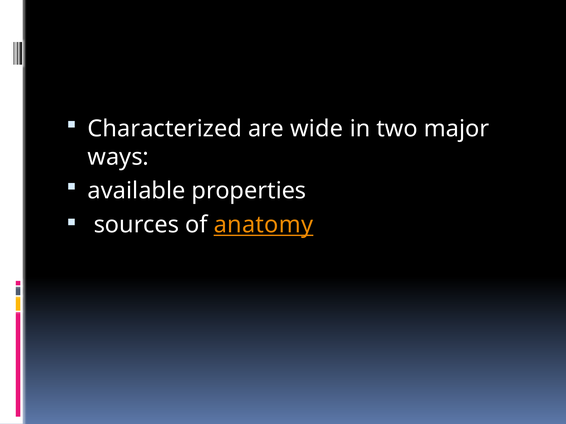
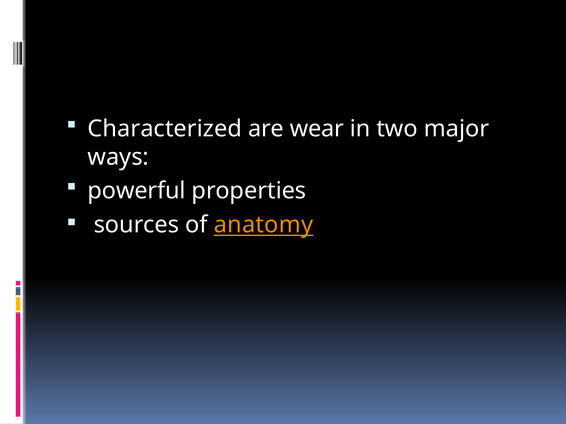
wide: wide -> wear
available: available -> powerful
